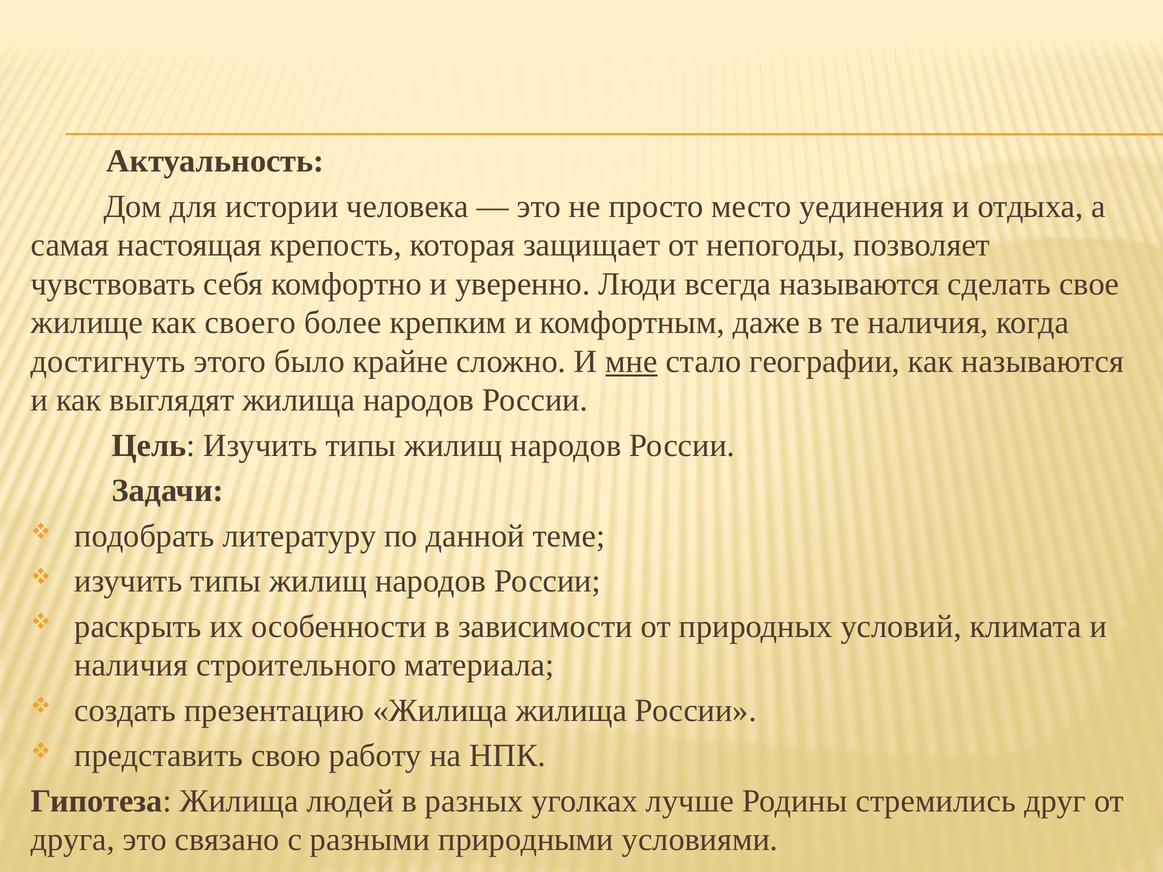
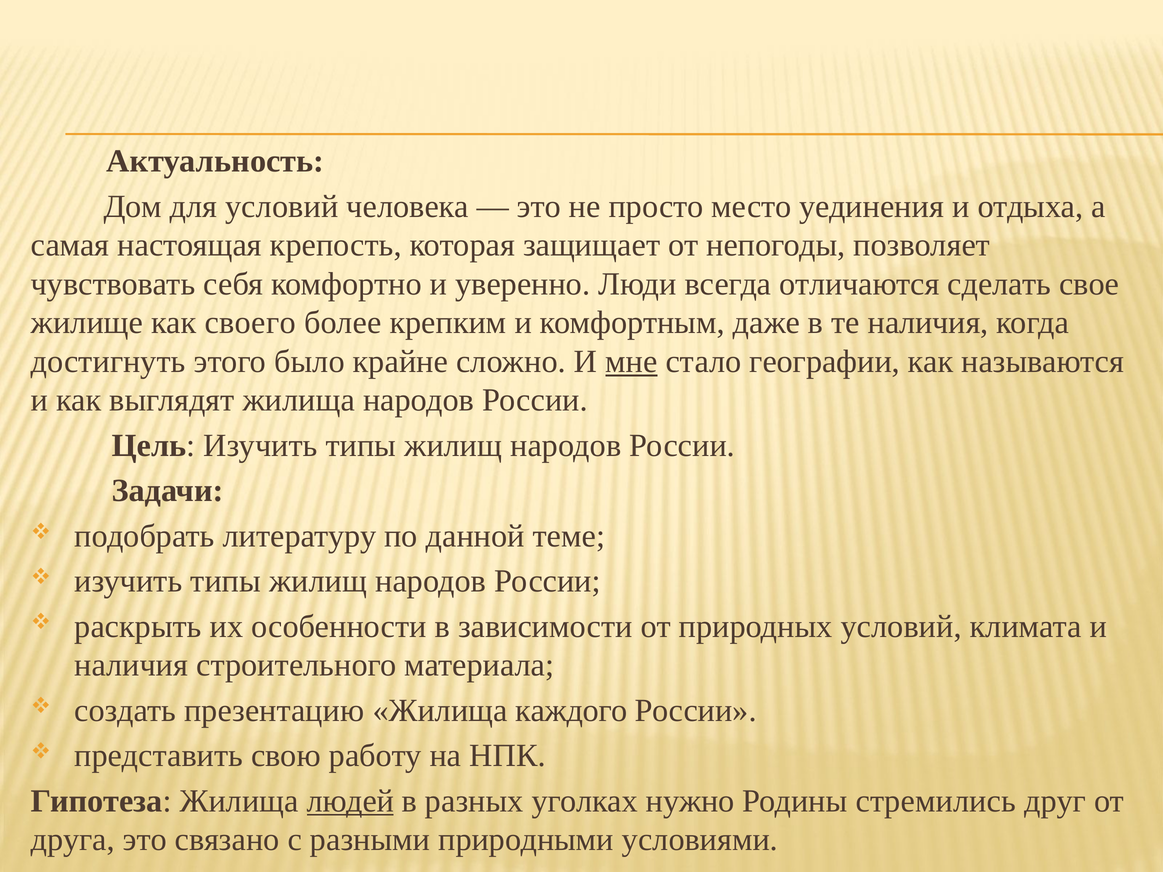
для истории: истории -> условий
всегда называются: называются -> отличаются
Жилища жилища: жилища -> каждого
людей underline: none -> present
лучше: лучше -> нужно
